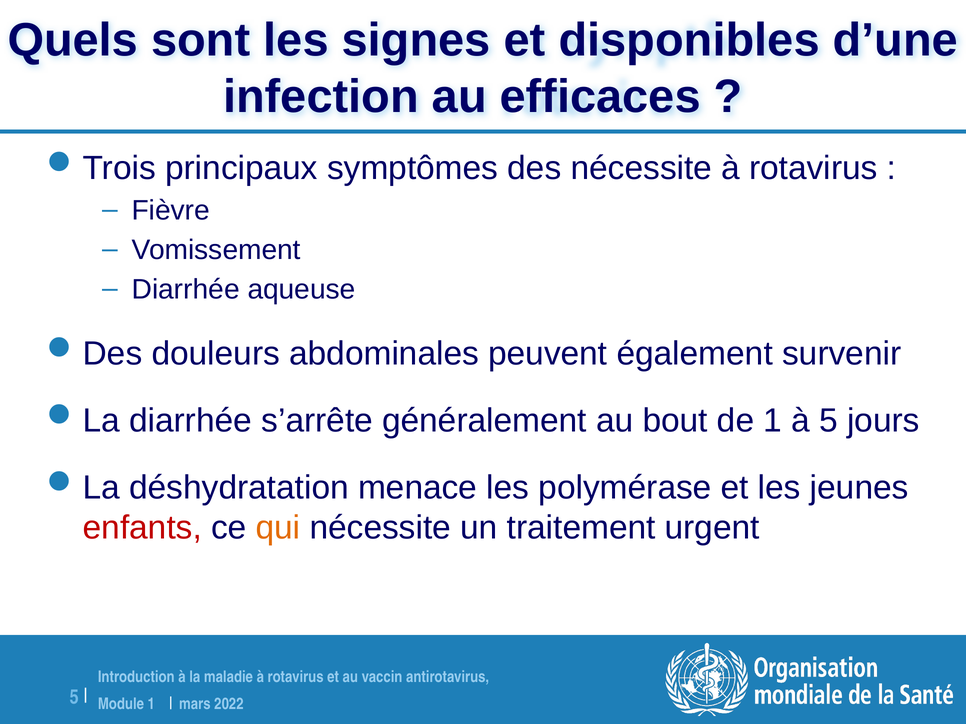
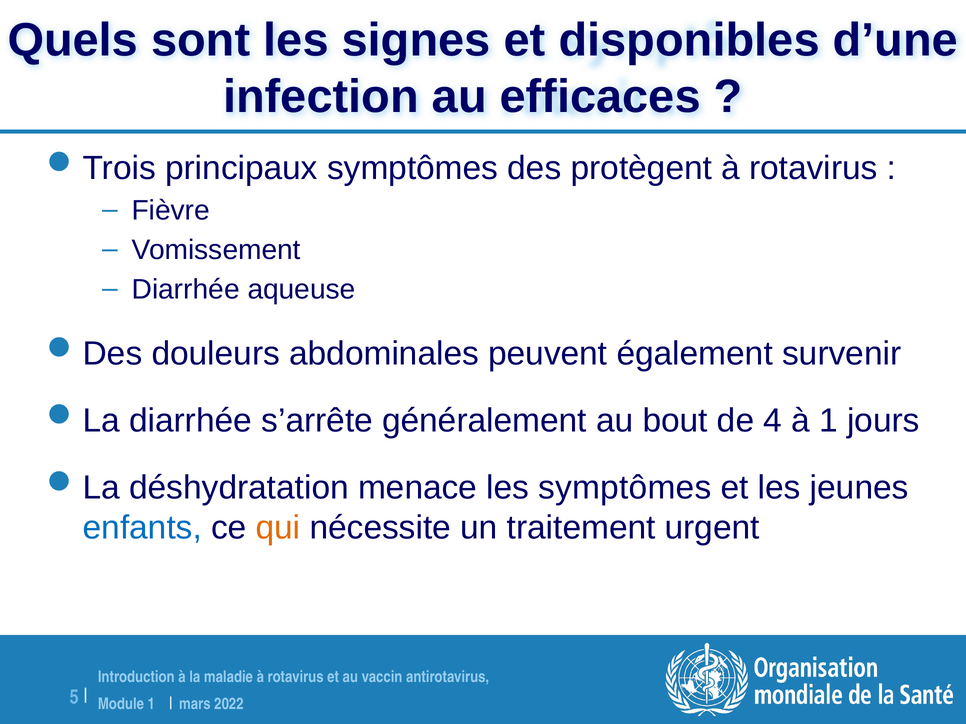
des nécessite: nécessite -> protègent
de 1: 1 -> 4
à 5: 5 -> 1
les polymérase: polymérase -> symptômes
enfants colour: red -> blue
